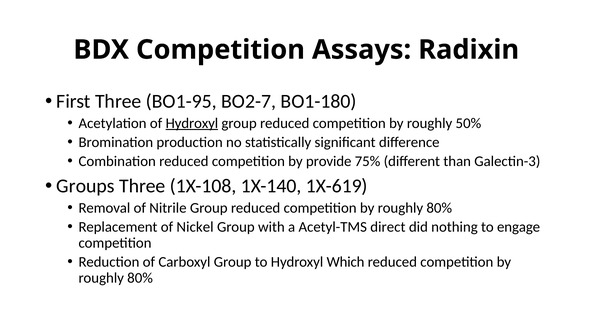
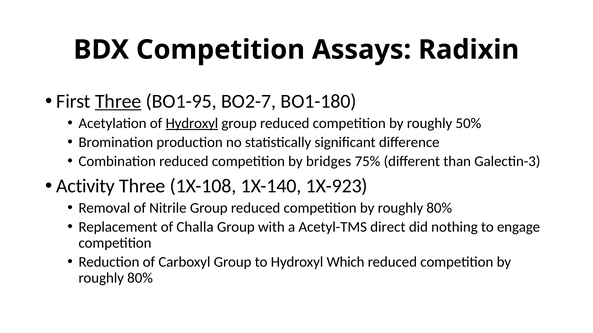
Three at (118, 102) underline: none -> present
provide: provide -> bridges
Groups: Groups -> Activity
1X-619: 1X-619 -> 1X-923
Nickel: Nickel -> Challa
